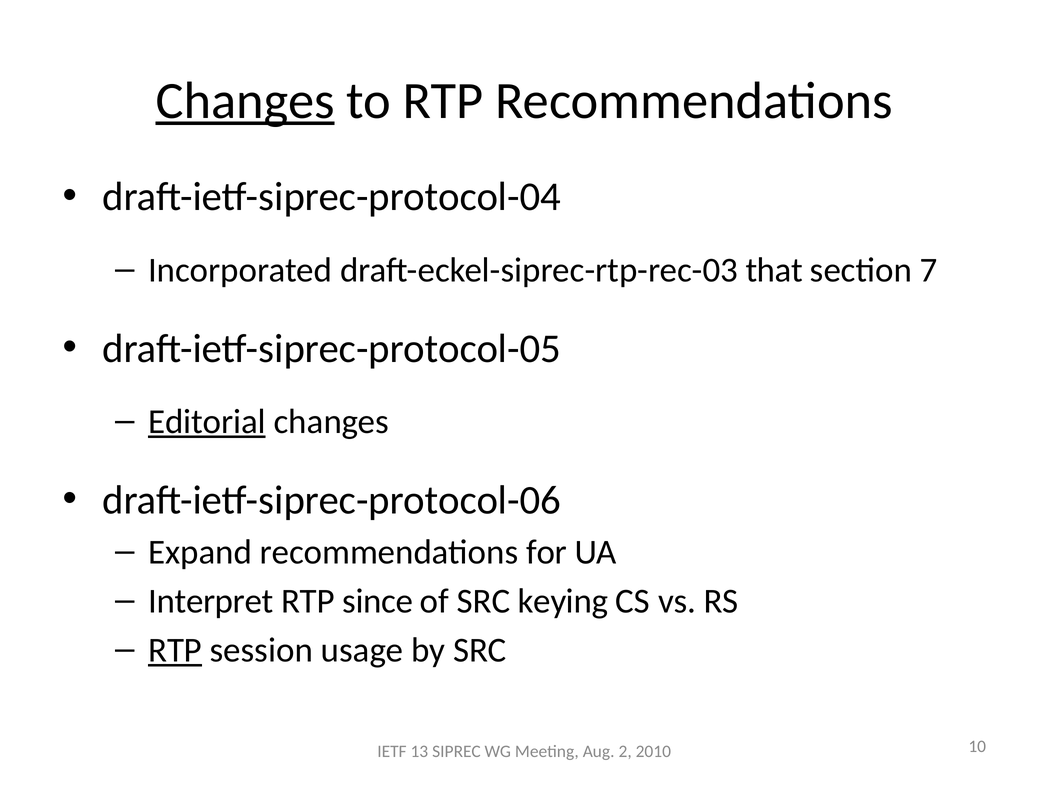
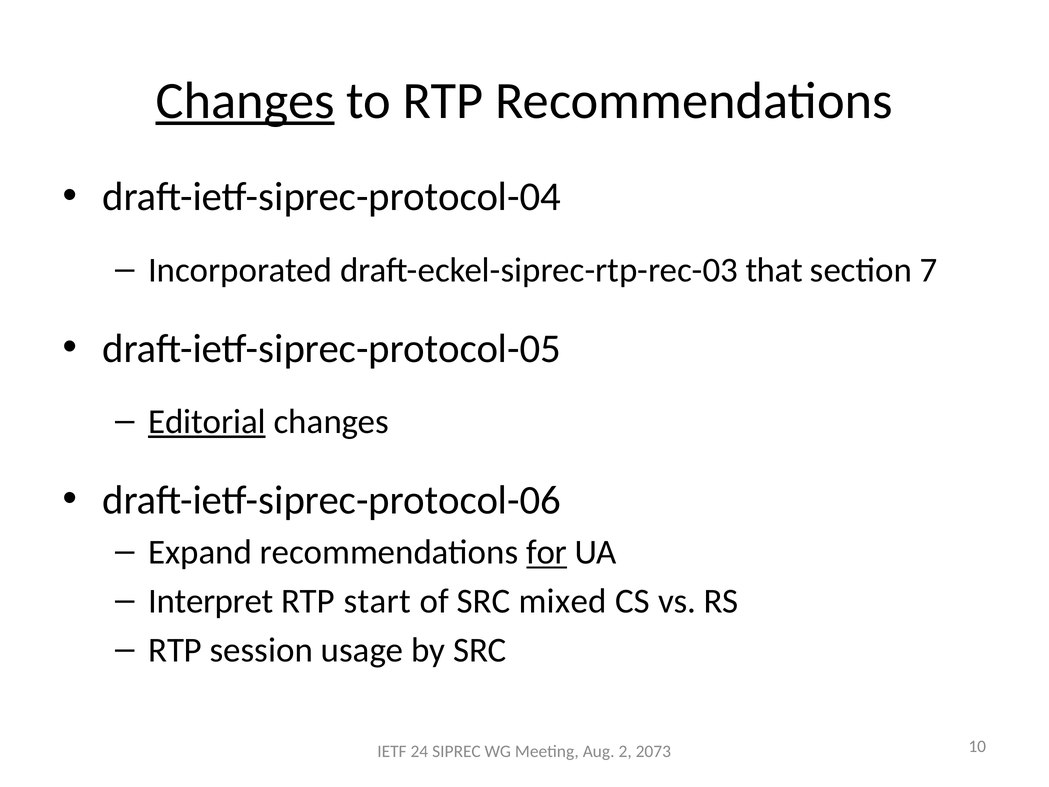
for underline: none -> present
since: since -> start
keying: keying -> mixed
RTP at (175, 650) underline: present -> none
13: 13 -> 24
2010: 2010 -> 2073
